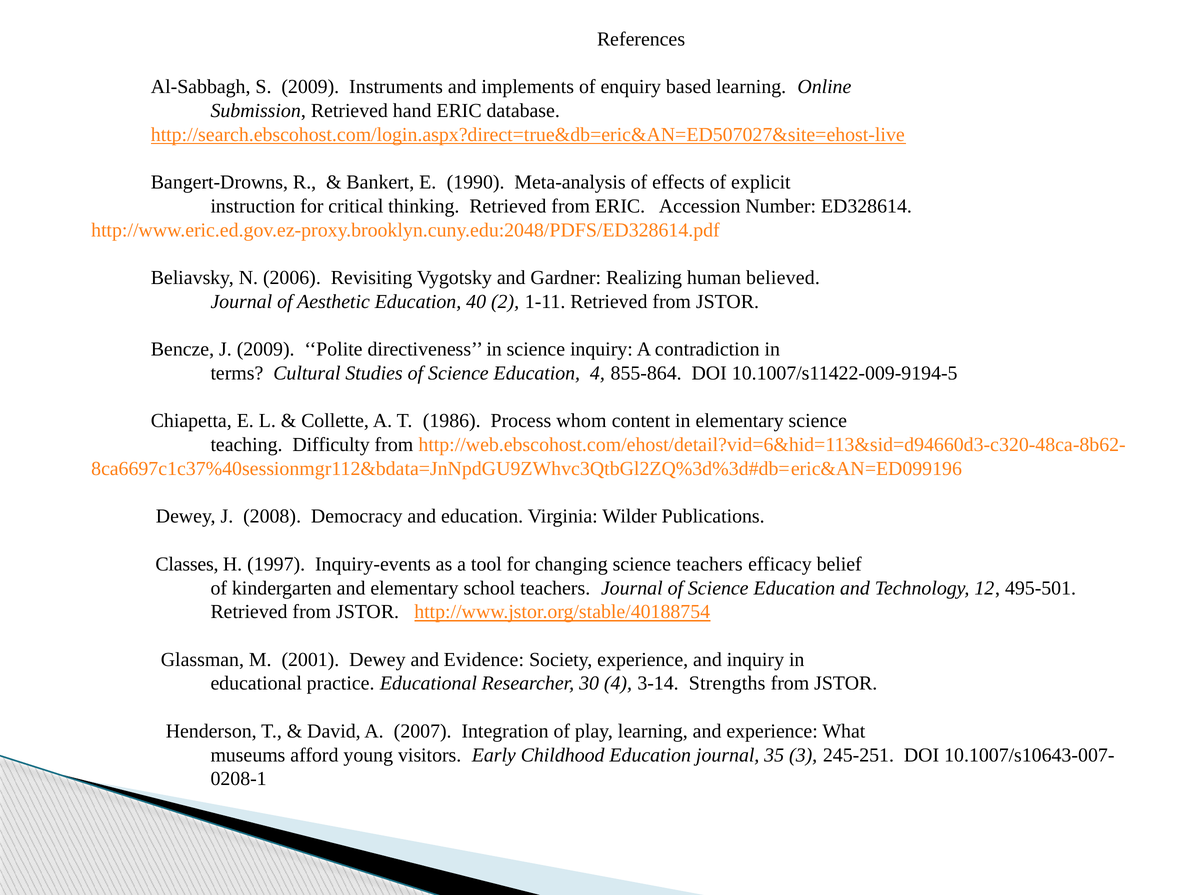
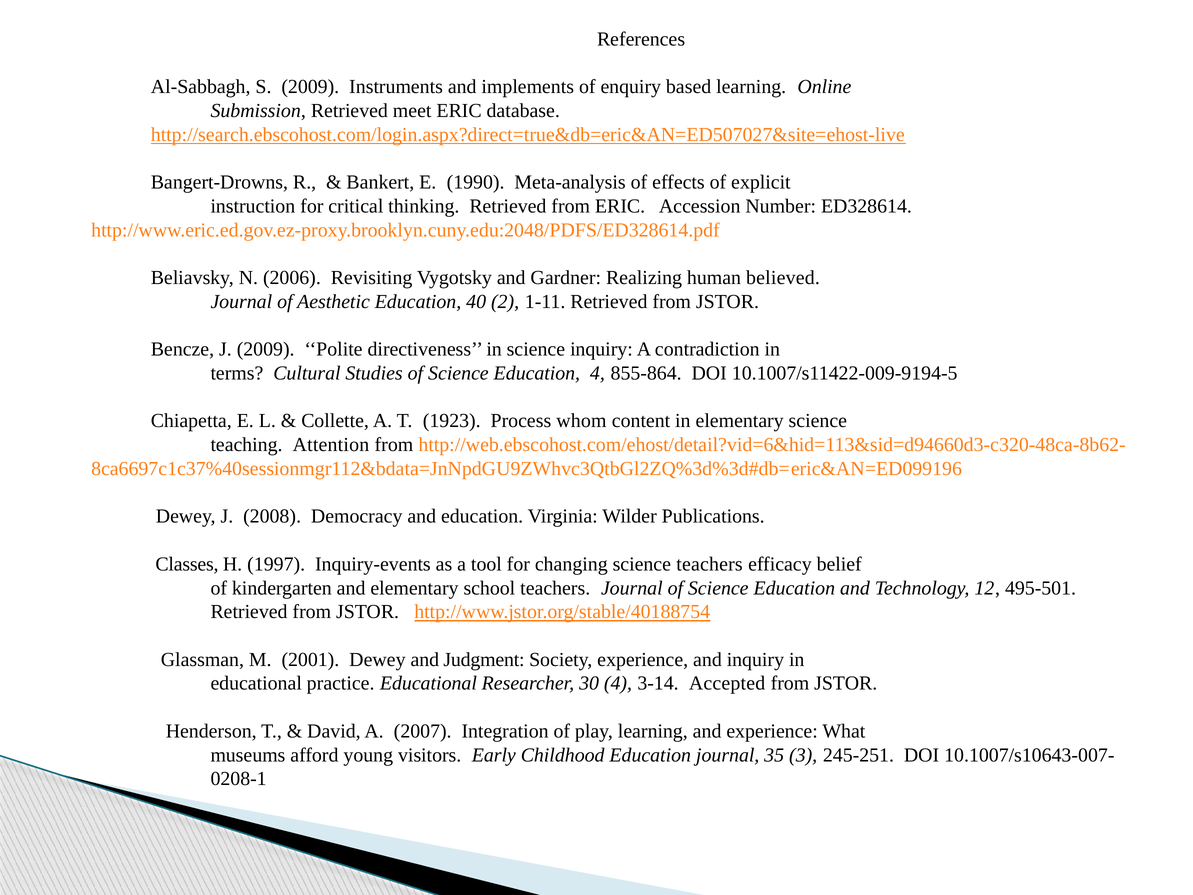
hand: hand -> meet
1986: 1986 -> 1923
Difficulty: Difficulty -> Attention
Evidence: Evidence -> Judgment
Strengths: Strengths -> Accepted
